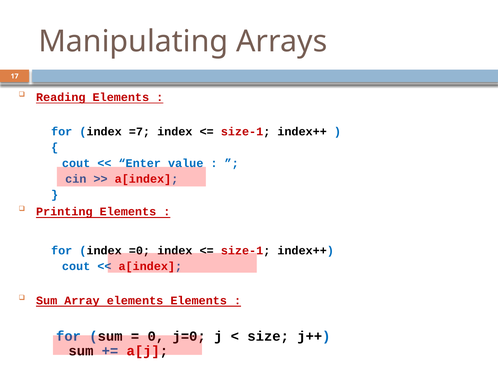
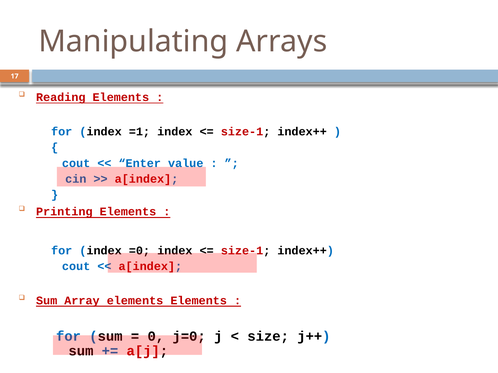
=7: =7 -> =1
